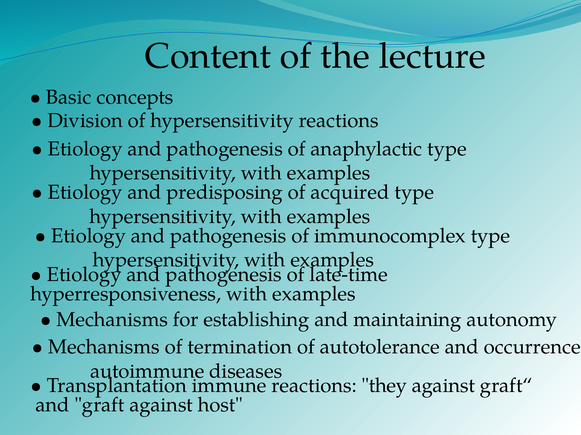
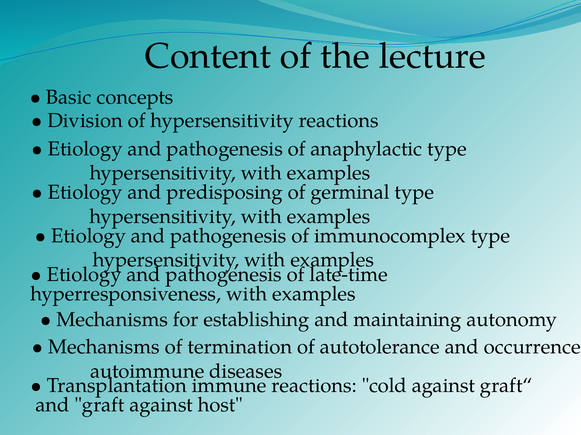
acquired: acquired -> germinal
they: they -> cold
